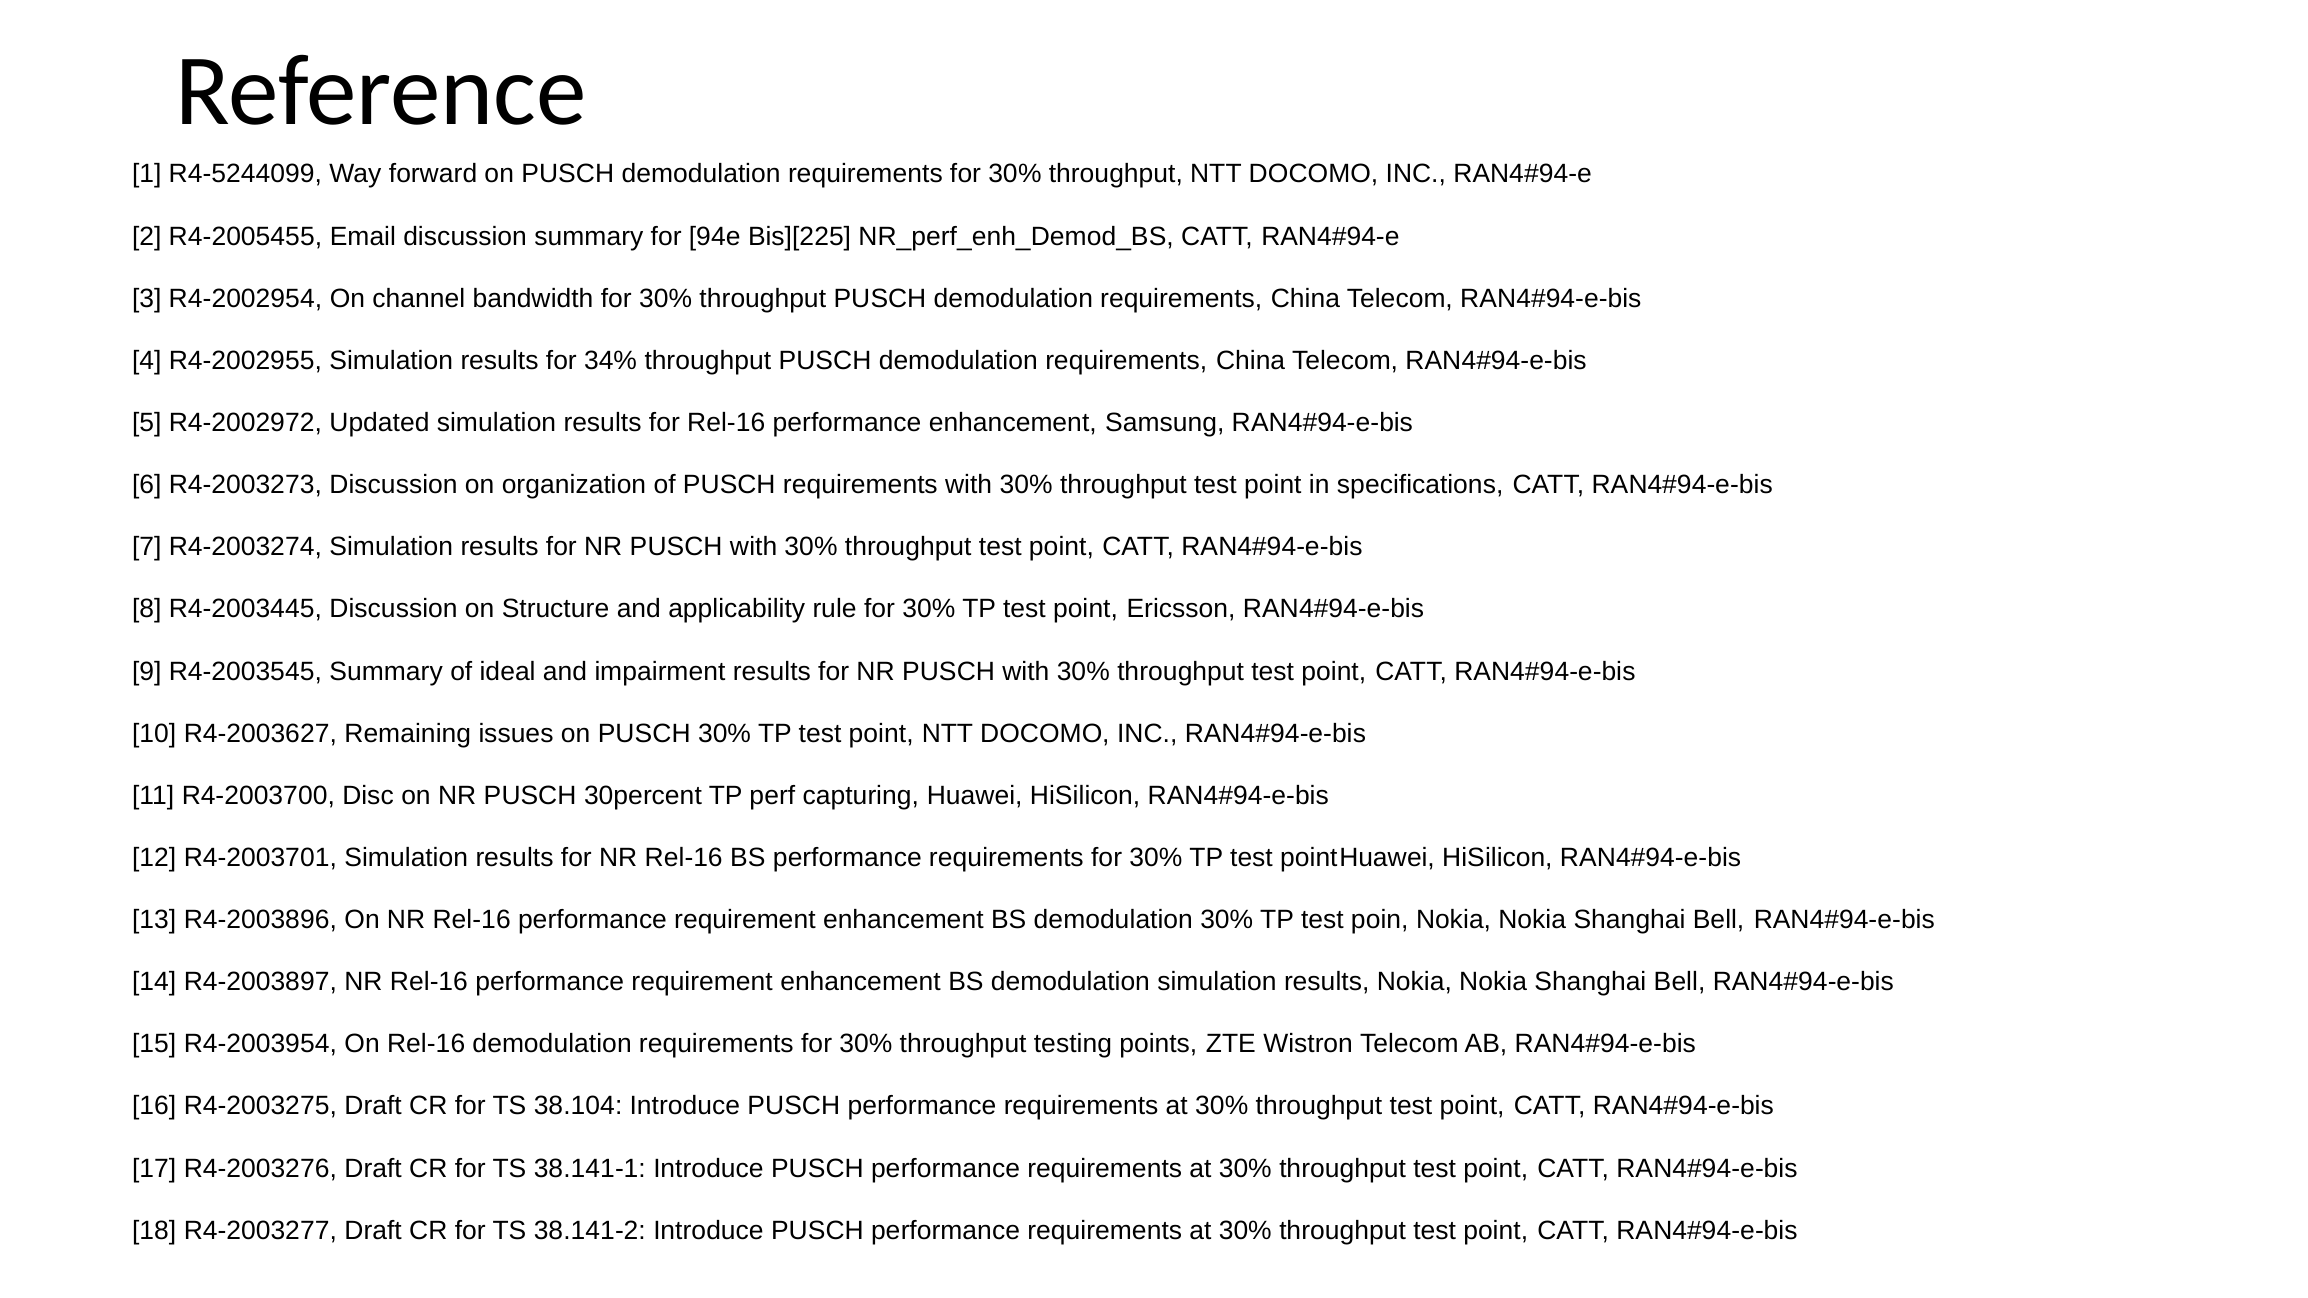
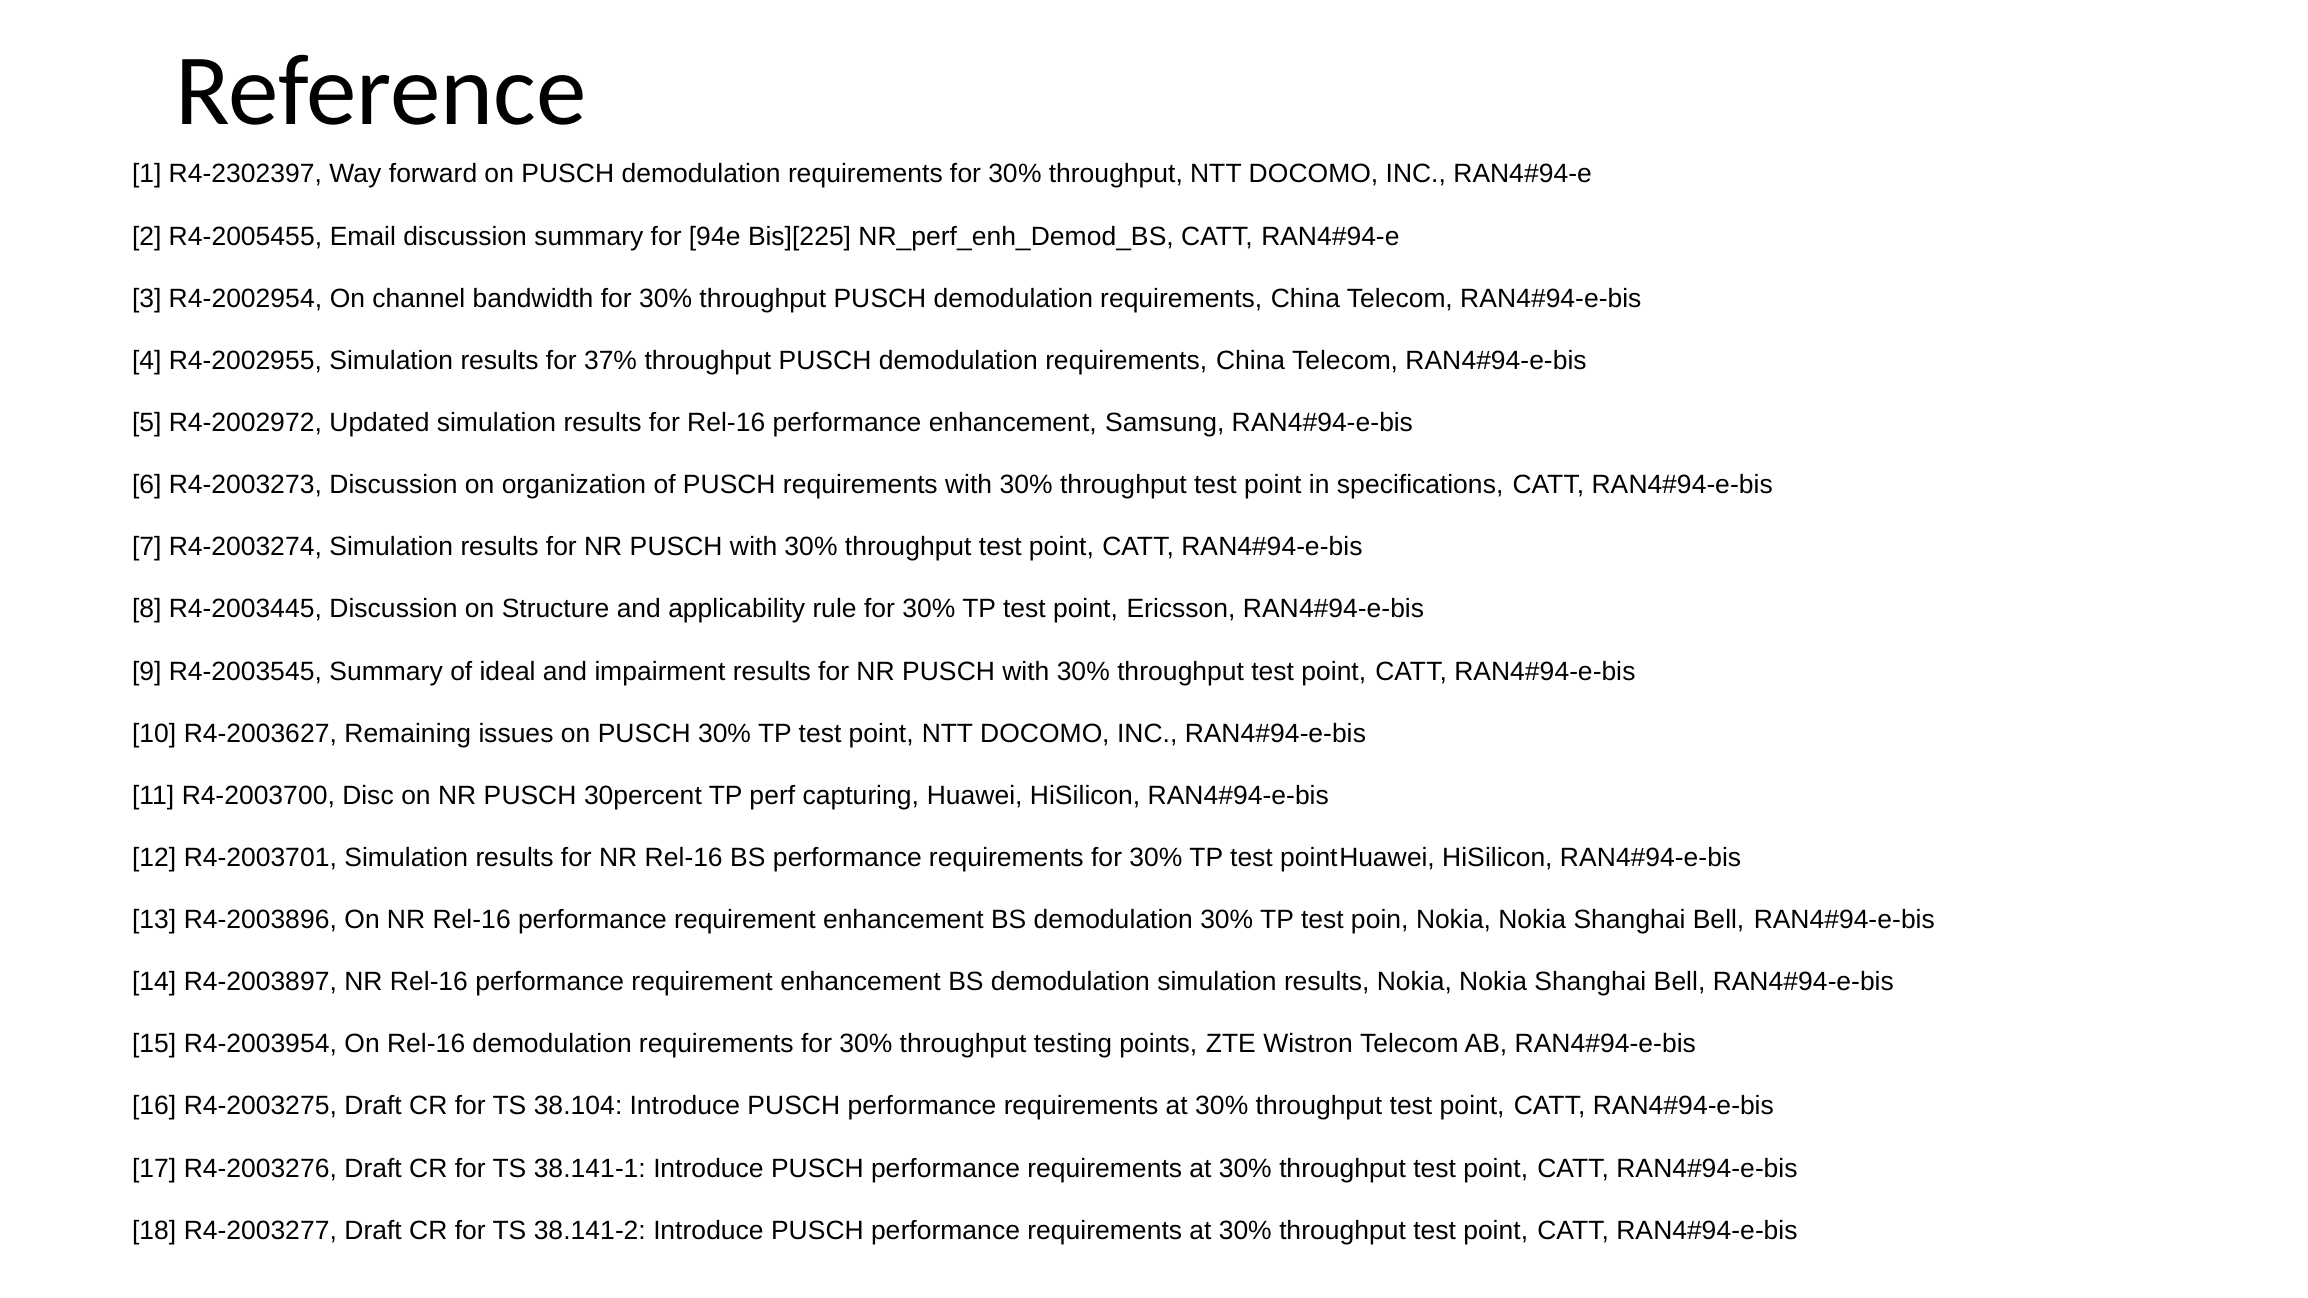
R4-5244099: R4-5244099 -> R4-2302397
34%: 34% -> 37%
